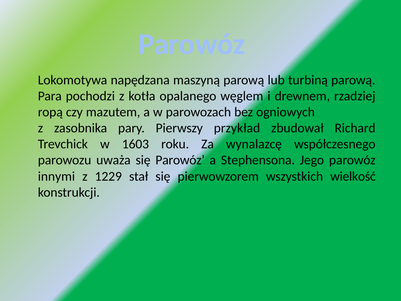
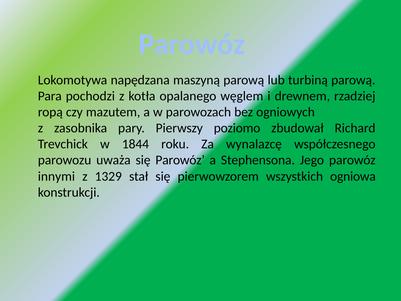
przykład: przykład -> poziomo
1603: 1603 -> 1844
1229: 1229 -> 1329
wielkość: wielkość -> ogniowa
